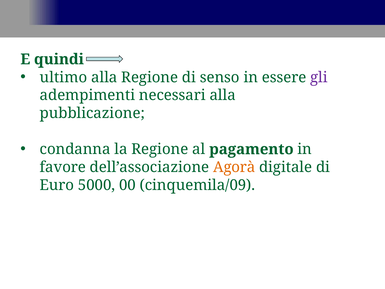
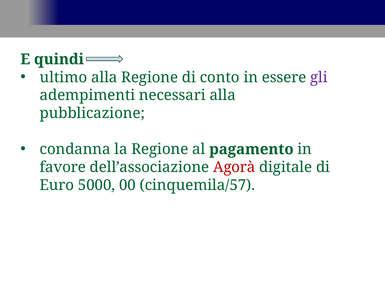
senso: senso -> conto
Agorà colour: orange -> red
cinquemila/09: cinquemila/09 -> cinquemila/57
